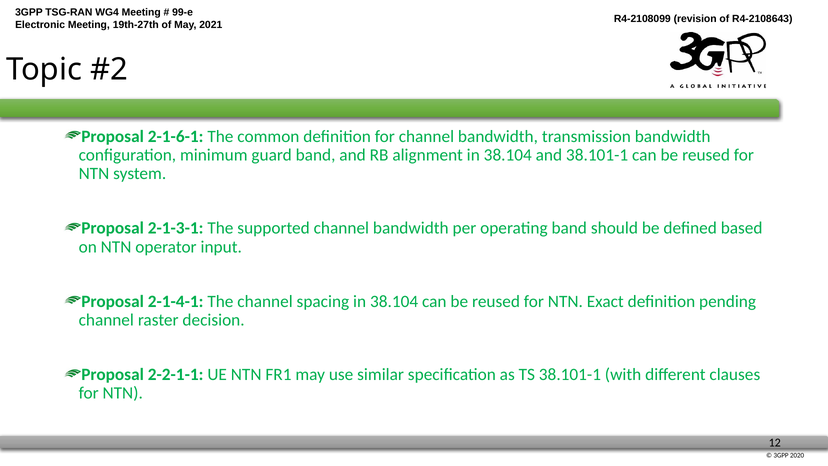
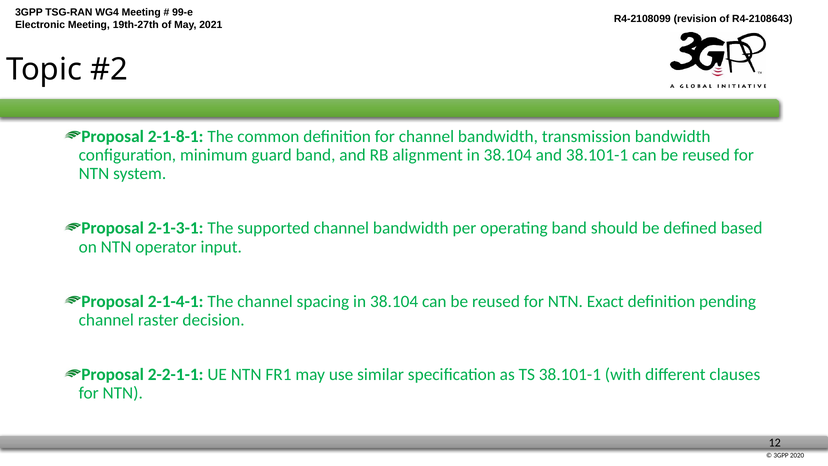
2-1-6-1: 2-1-6-1 -> 2-1-8-1
